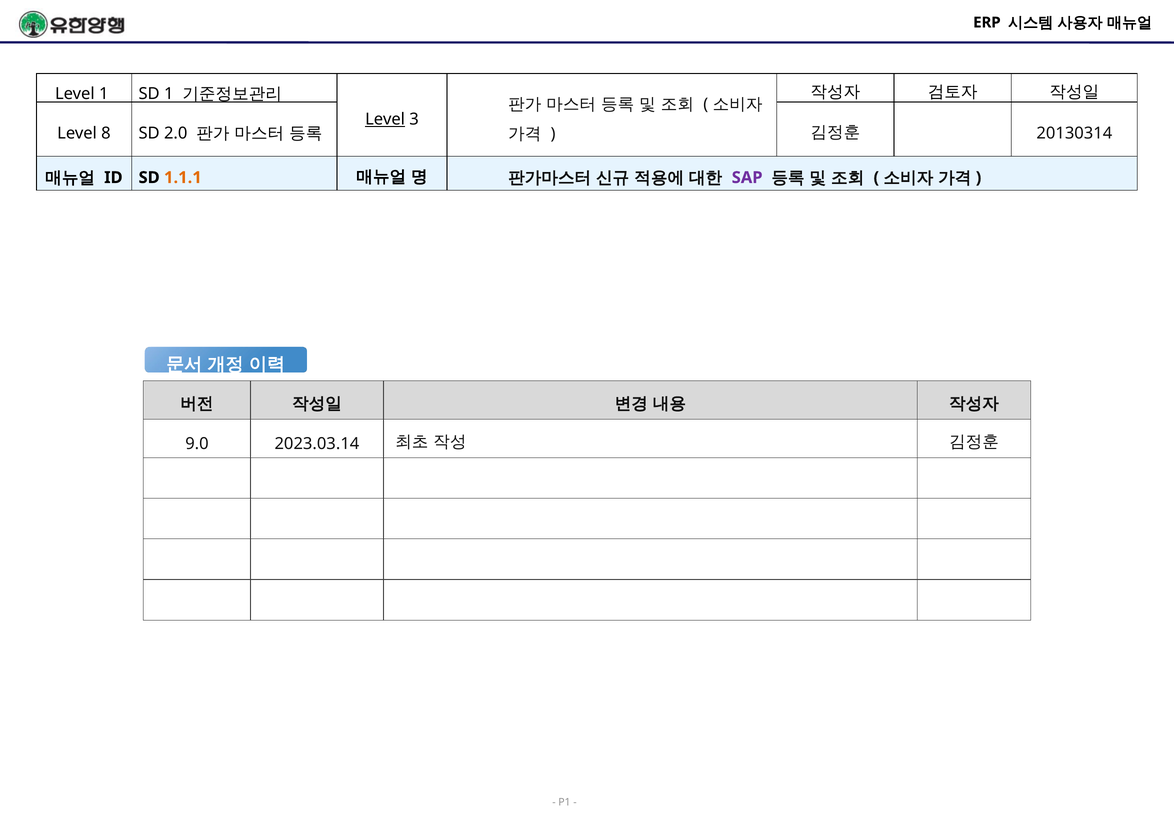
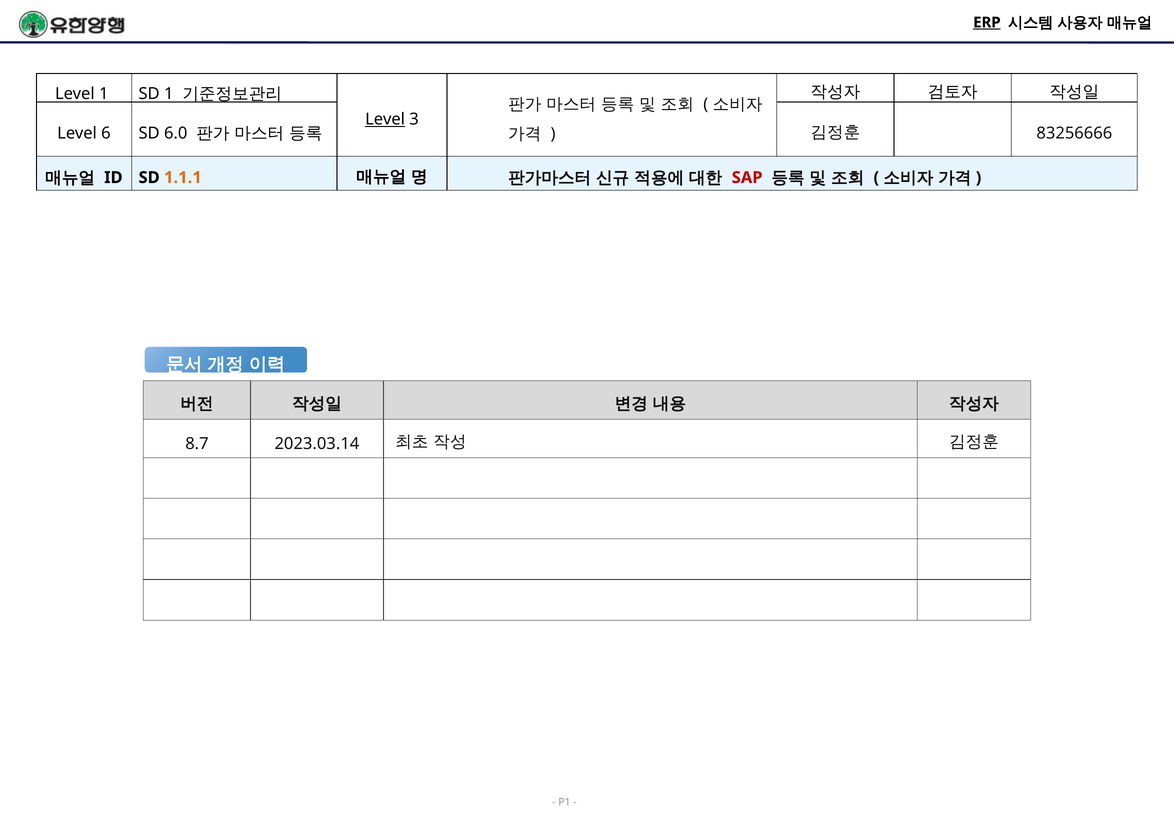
ERP underline: none -> present
8: 8 -> 6
2.0: 2.0 -> 6.0
20130314: 20130314 -> 83256666
SAP colour: purple -> red
9.0: 9.0 -> 8.7
